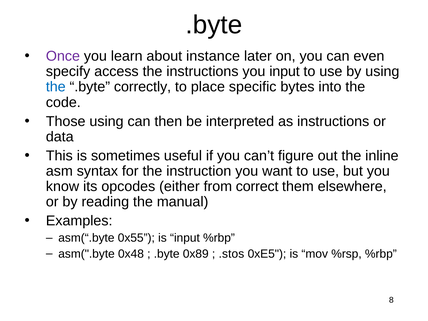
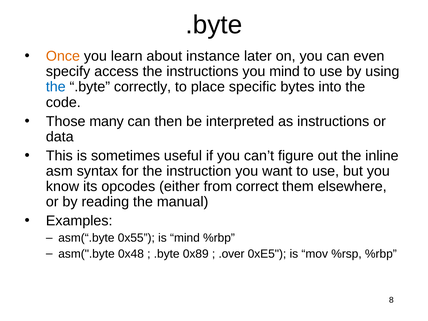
Once colour: purple -> orange
you input: input -> mind
Those using: using -> many
is input: input -> mind
.stos: .stos -> .over
